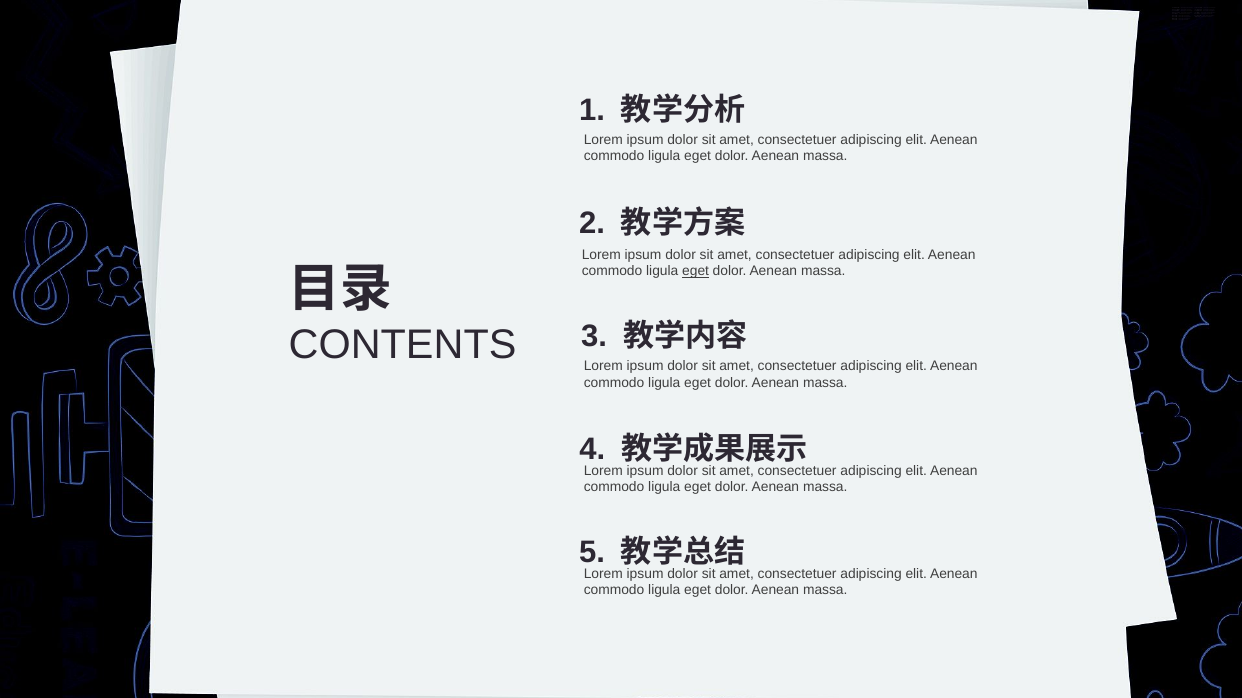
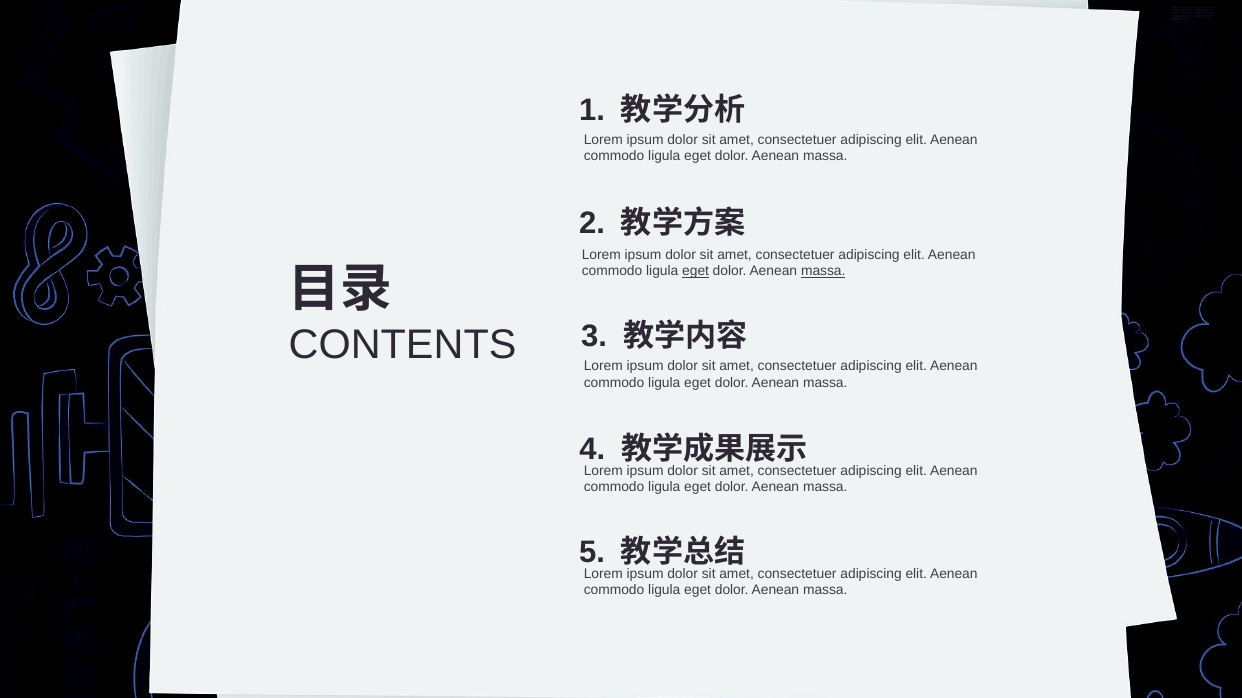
massa at (823, 271) underline: none -> present
